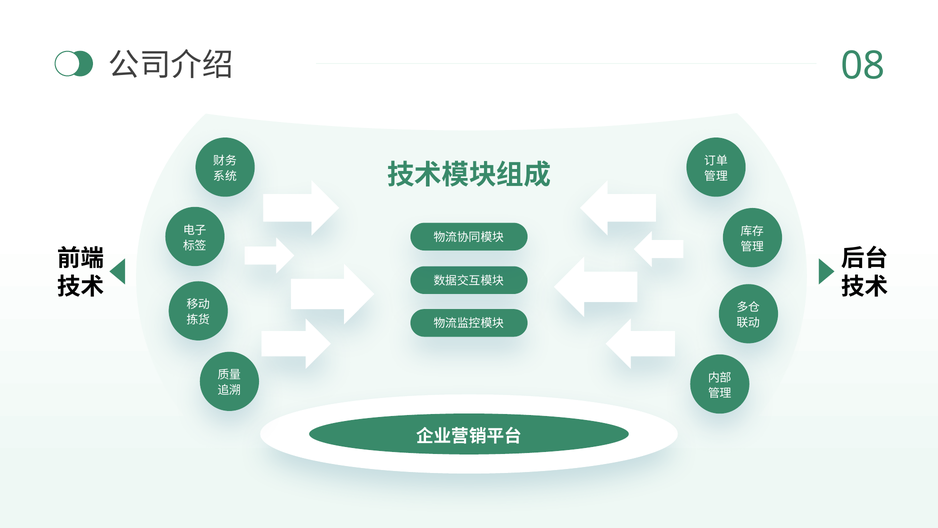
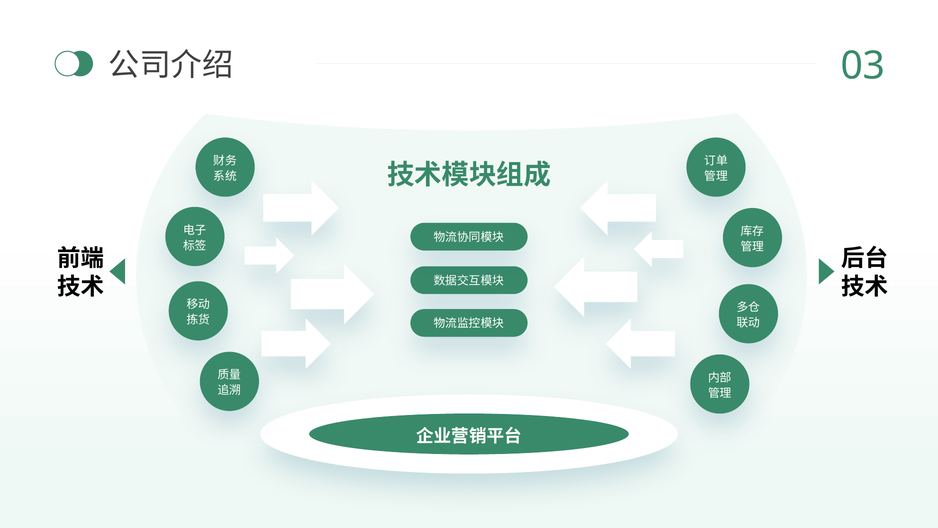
08: 08 -> 03
